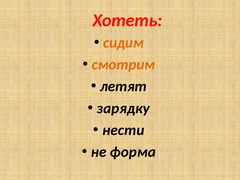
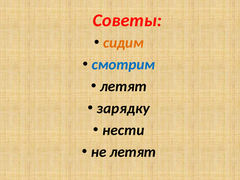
Хотеть: Хотеть -> Советы
смотрим colour: orange -> blue
не форма: форма -> летят
